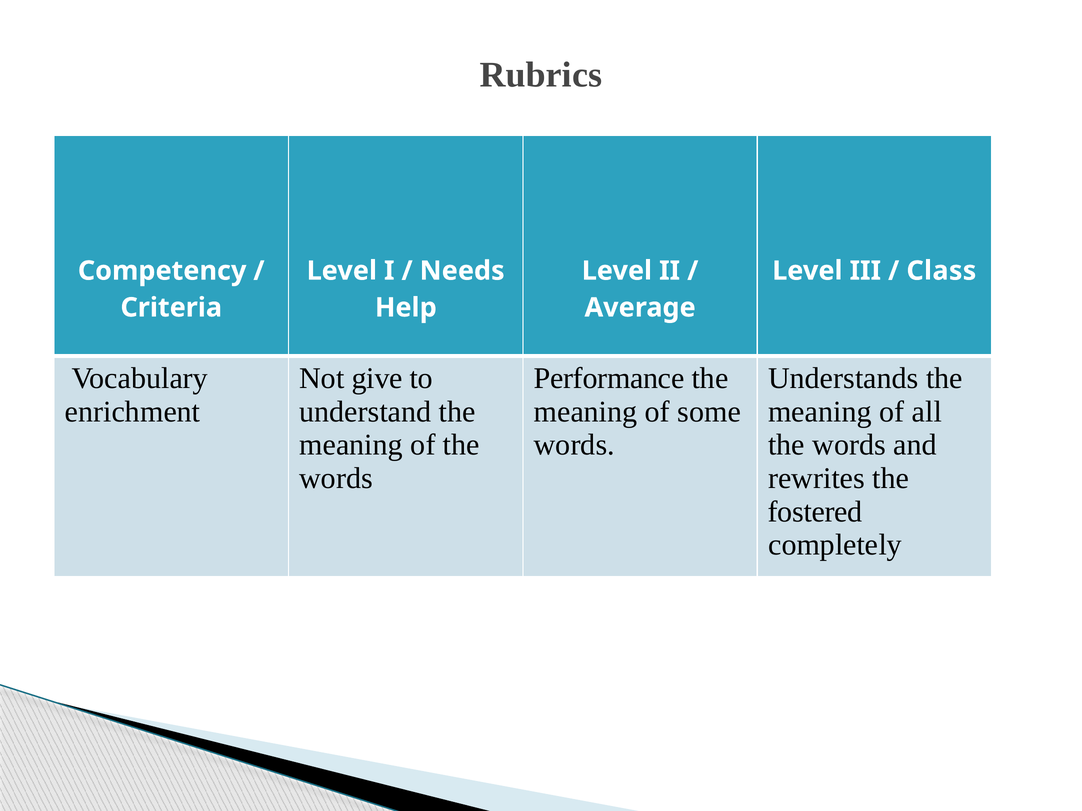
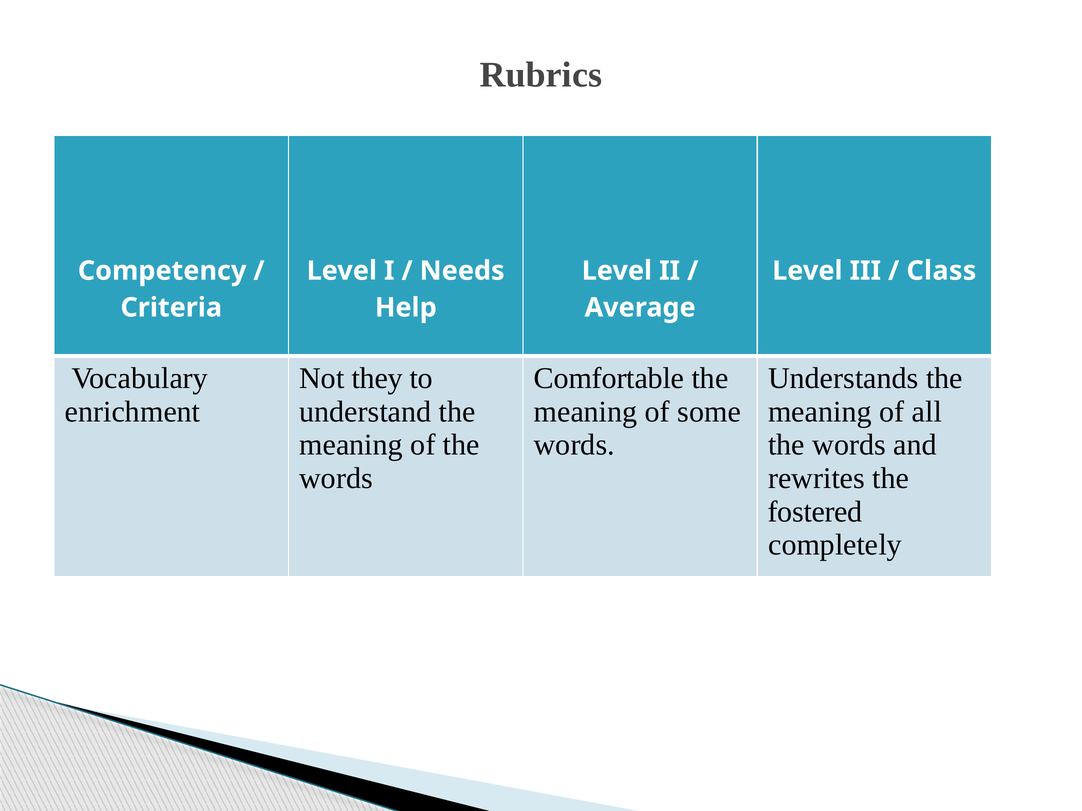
give: give -> they
Performance: Performance -> Comfortable
